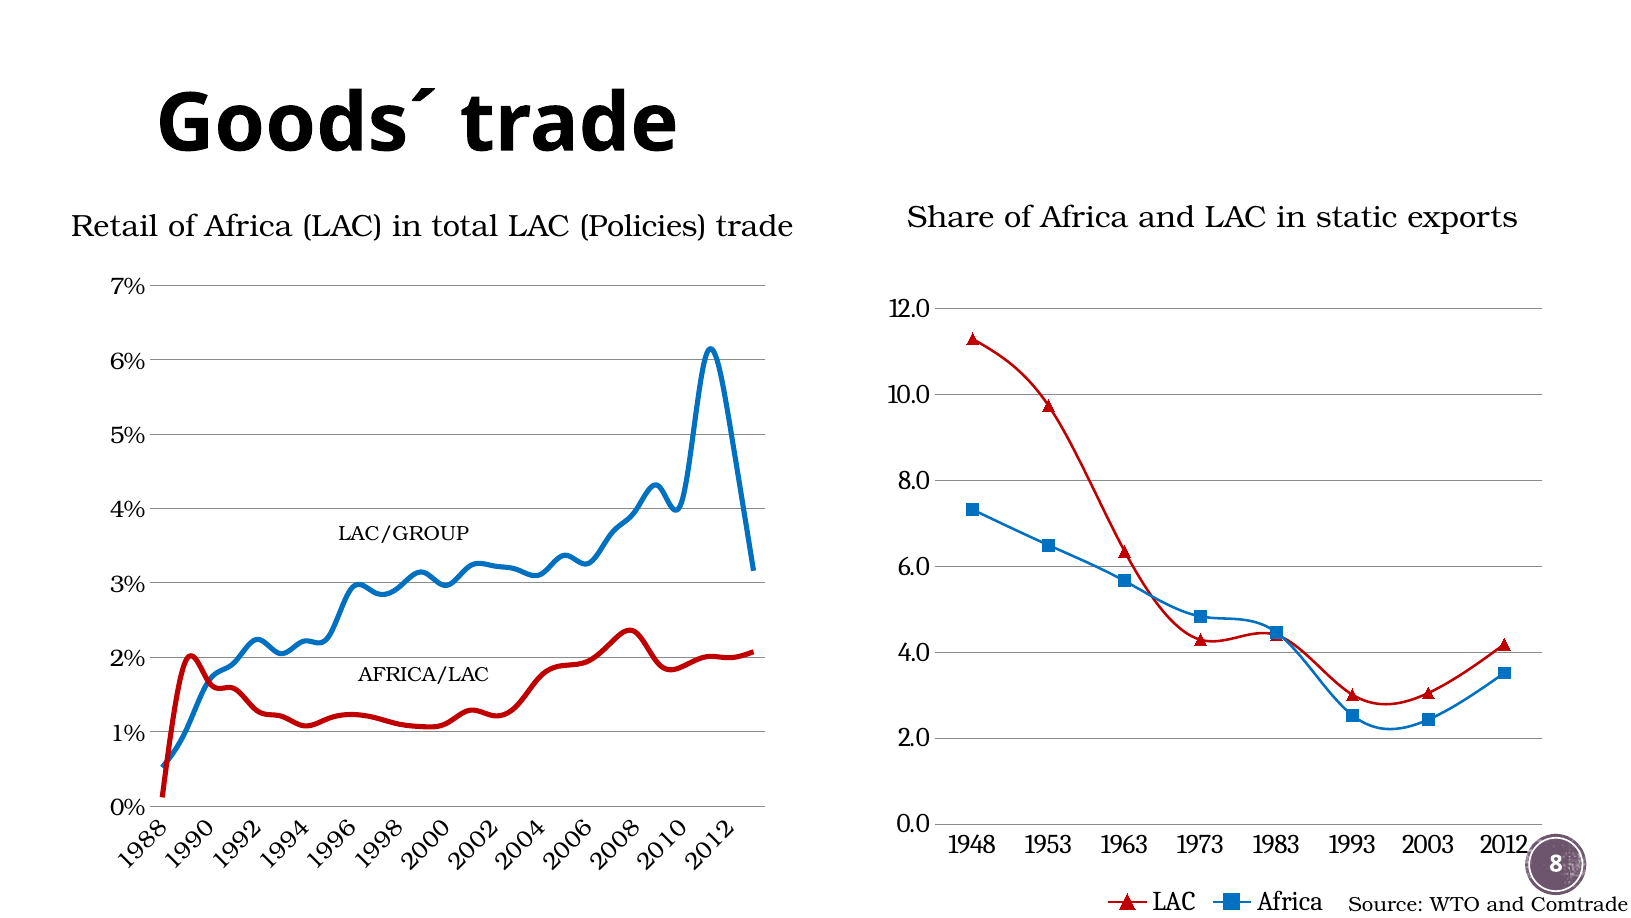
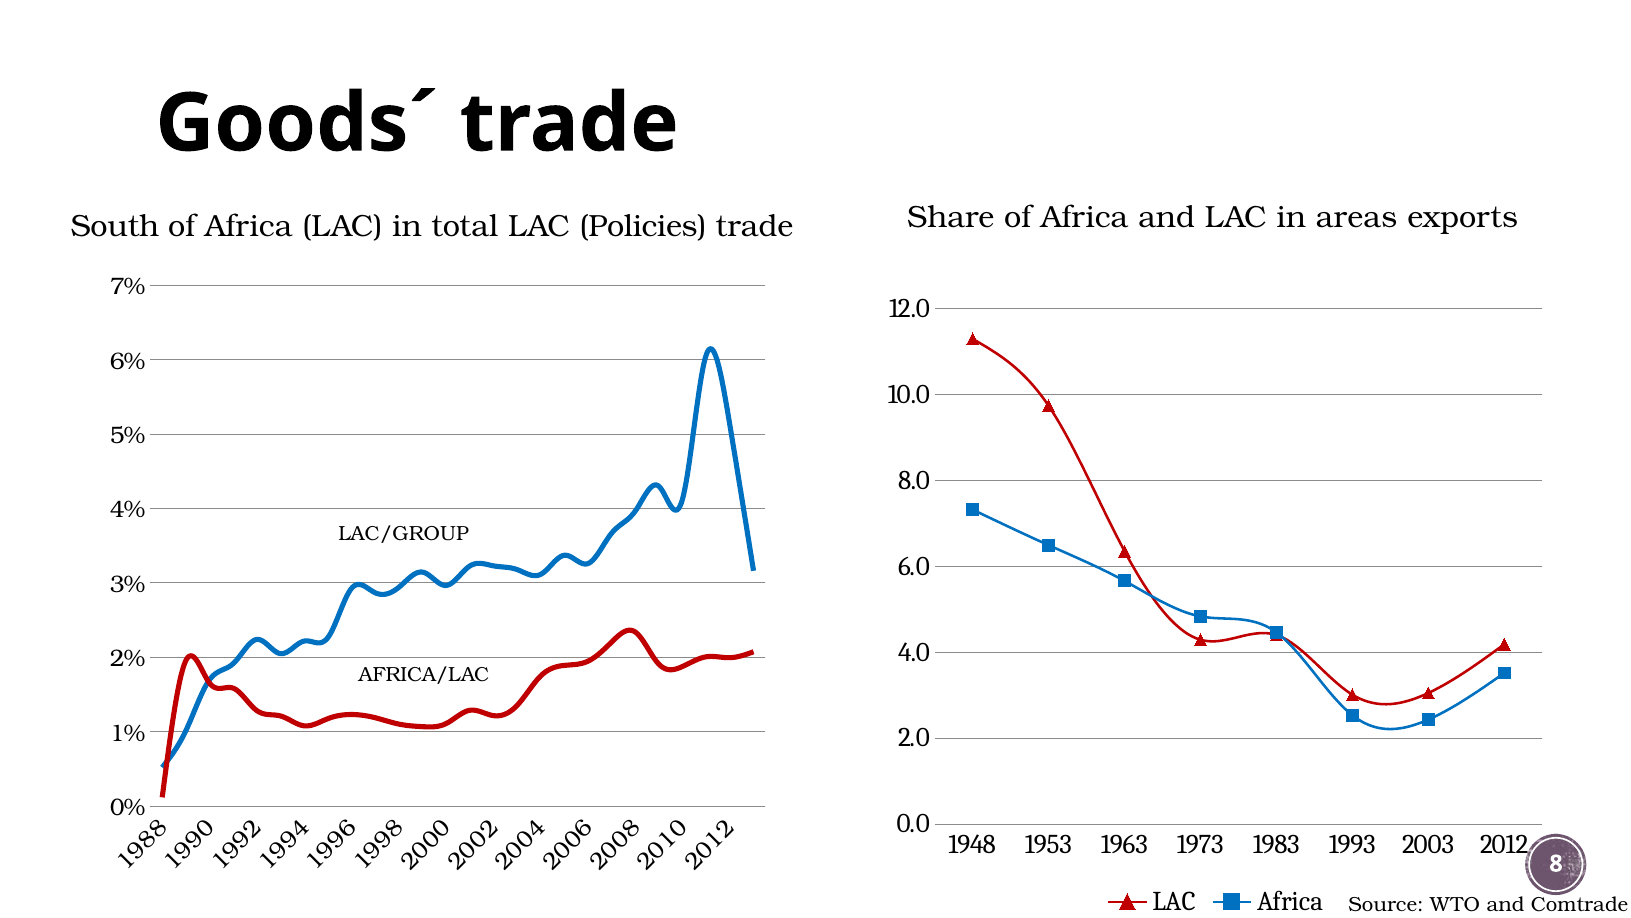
static: static -> areas
Retail: Retail -> South
